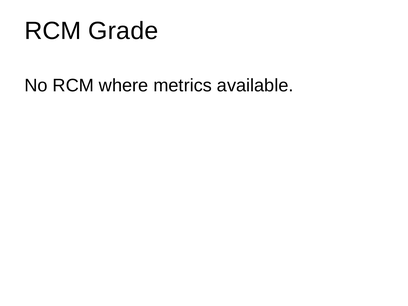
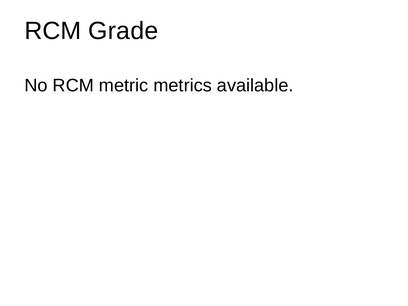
where: where -> metric
